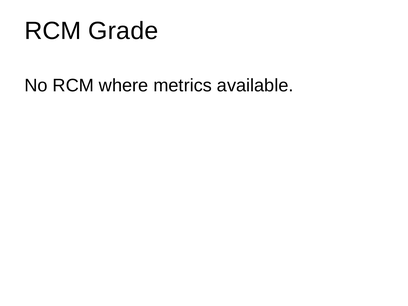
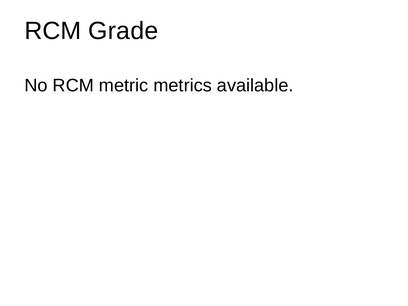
where: where -> metric
